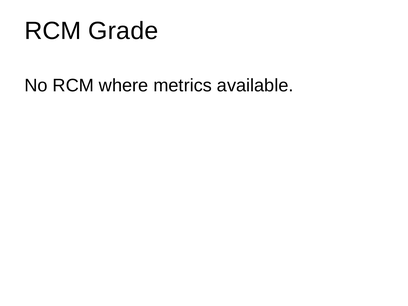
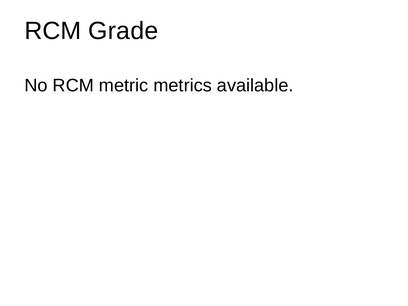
where: where -> metric
